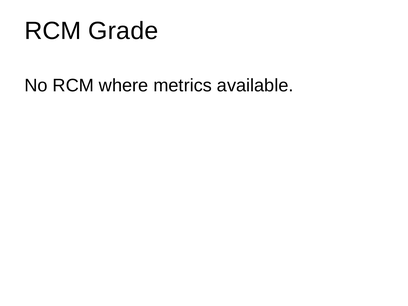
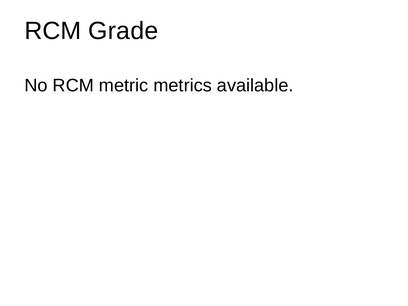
where: where -> metric
